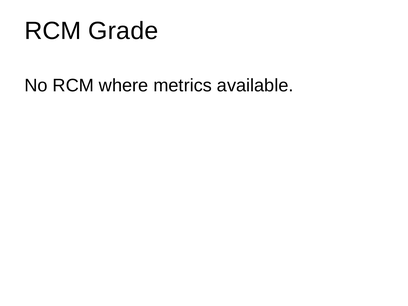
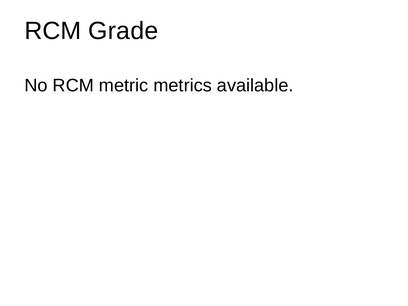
where: where -> metric
